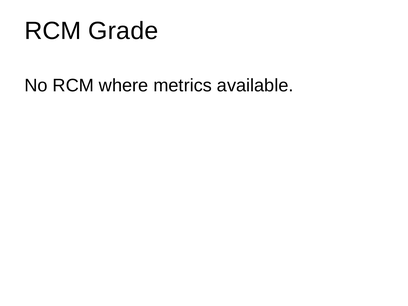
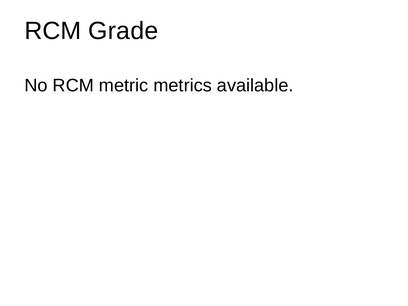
where: where -> metric
